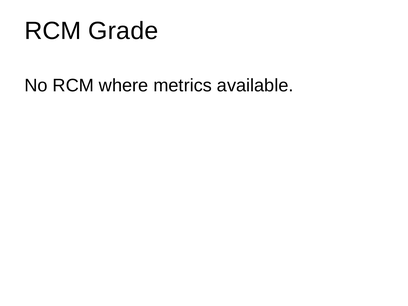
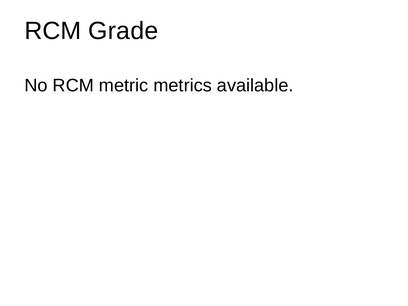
where: where -> metric
